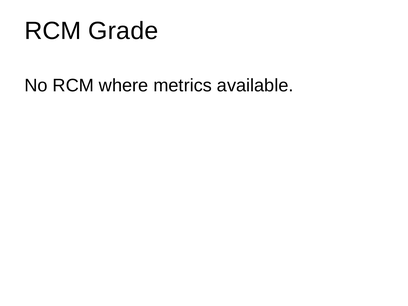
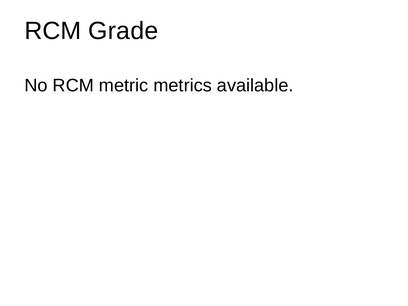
where: where -> metric
